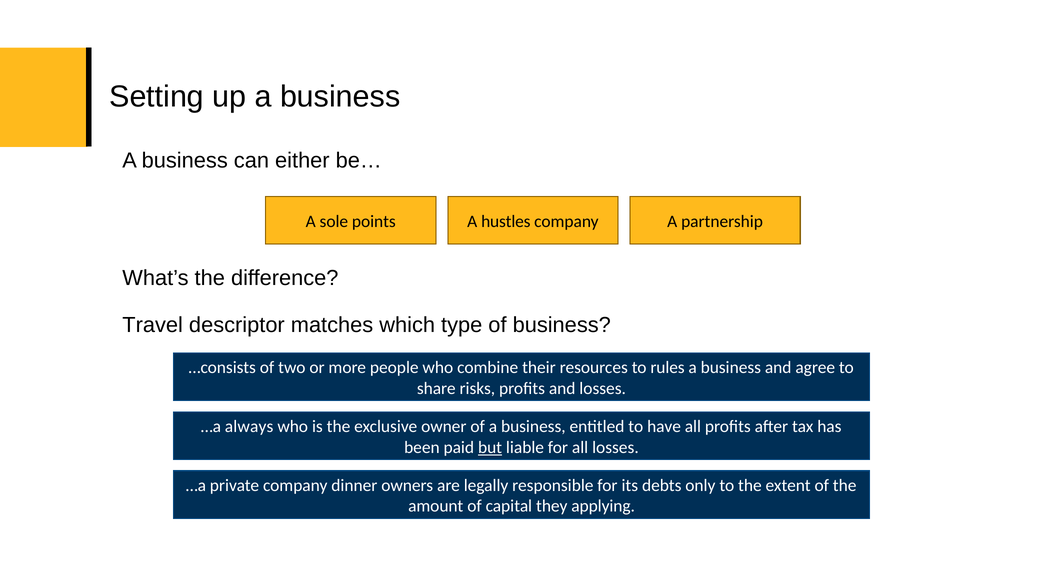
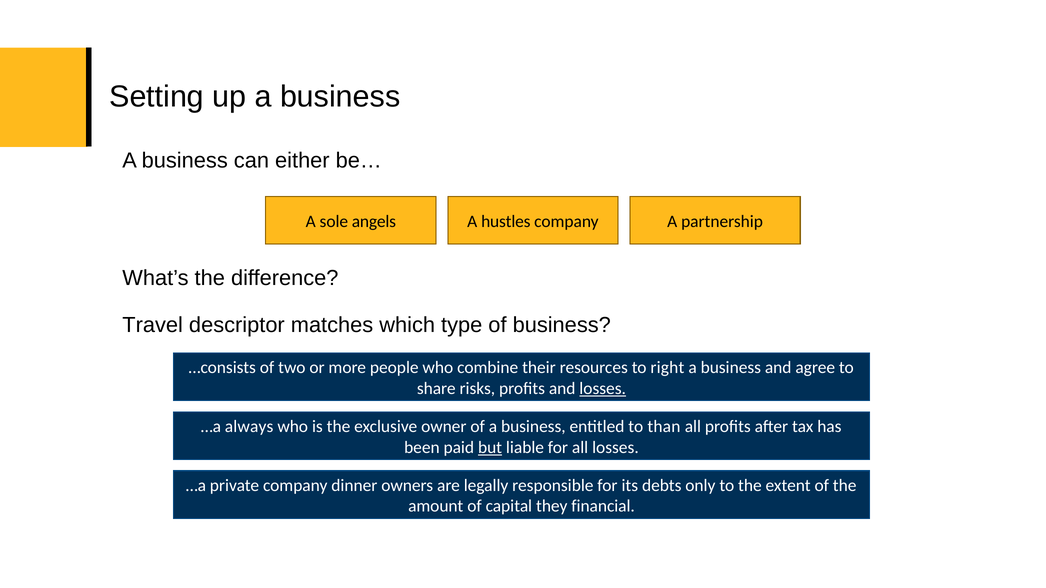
points: points -> angels
rules: rules -> right
losses at (603, 389) underline: none -> present
have: have -> than
applying: applying -> financial
